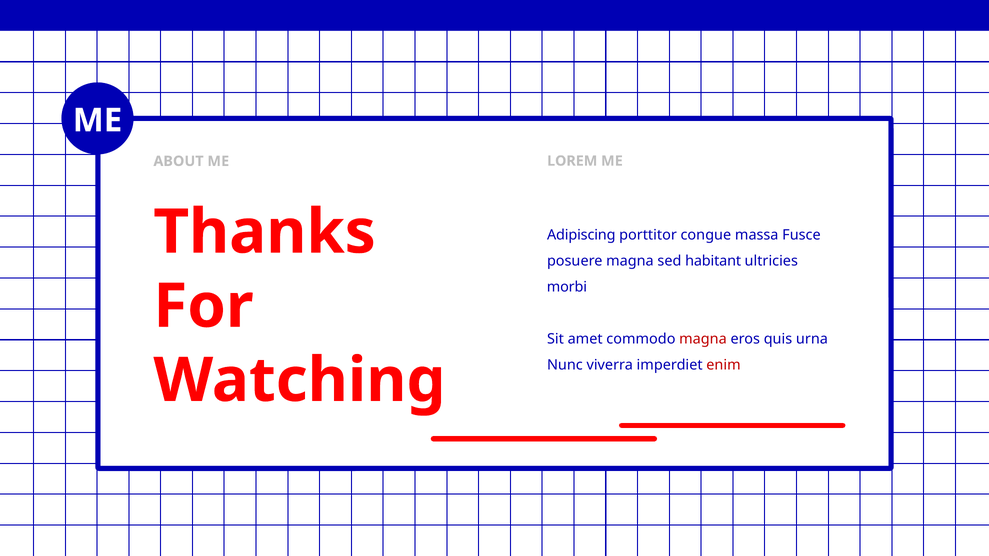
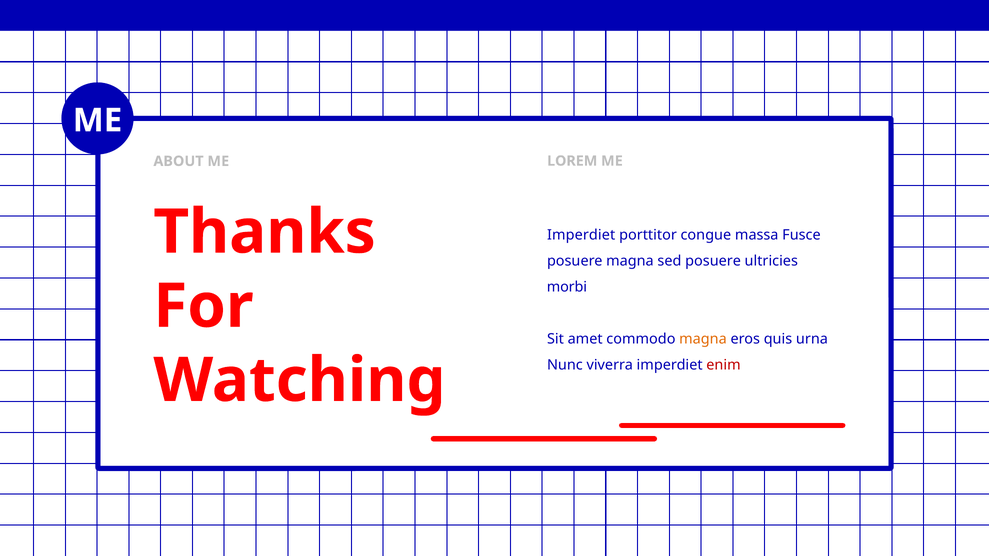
Adipiscing at (581, 235): Adipiscing -> Imperdiet
sed habitant: habitant -> posuere
magna at (703, 339) colour: red -> orange
